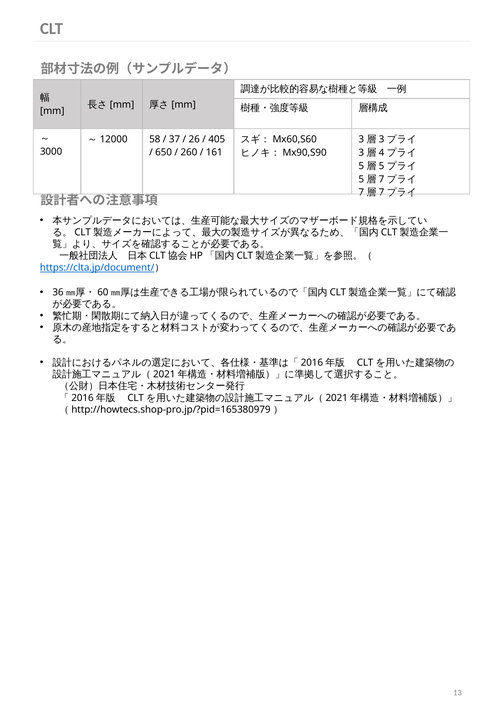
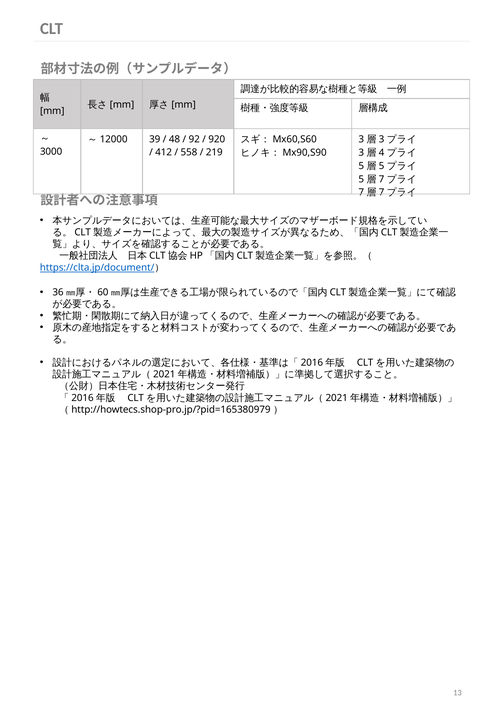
58: 58 -> 39
37: 37 -> 48
26: 26 -> 92
405: 405 -> 920
650: 650 -> 412
260: 260 -> 558
161: 161 -> 219
